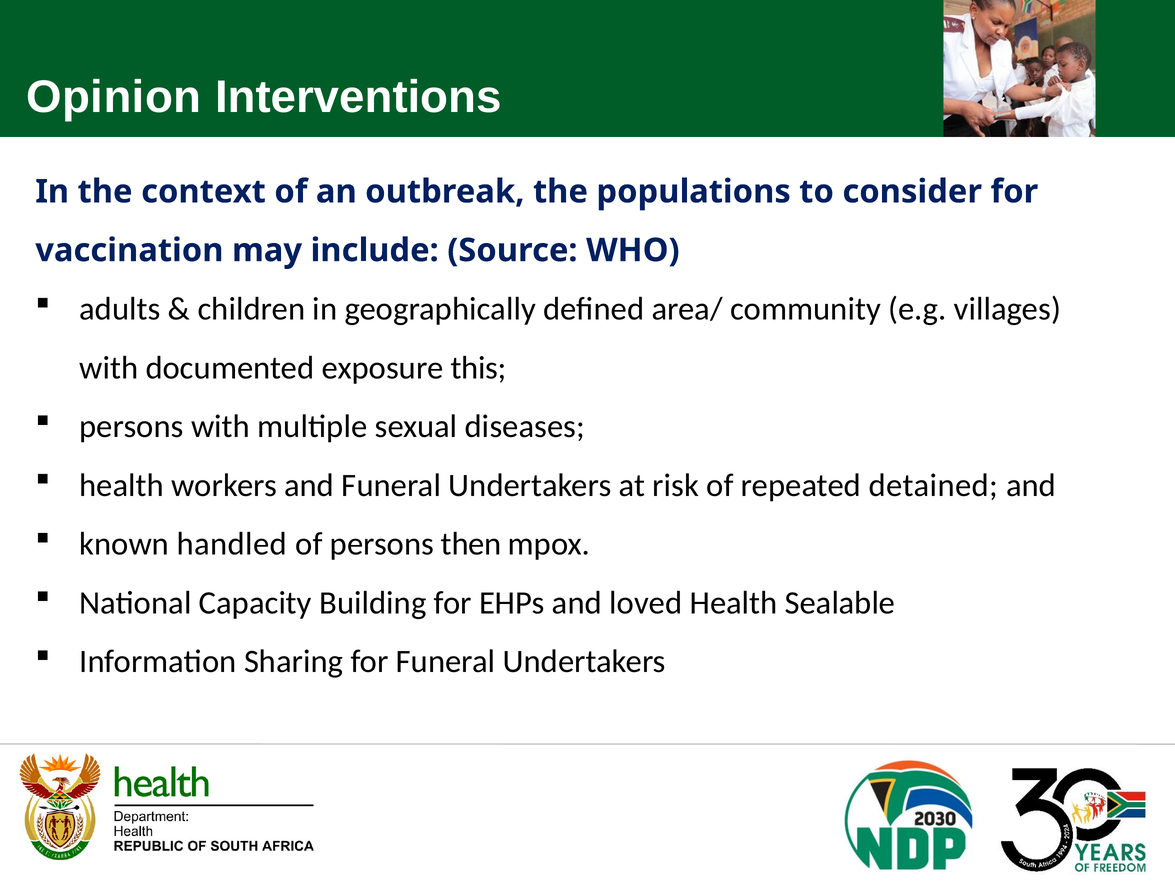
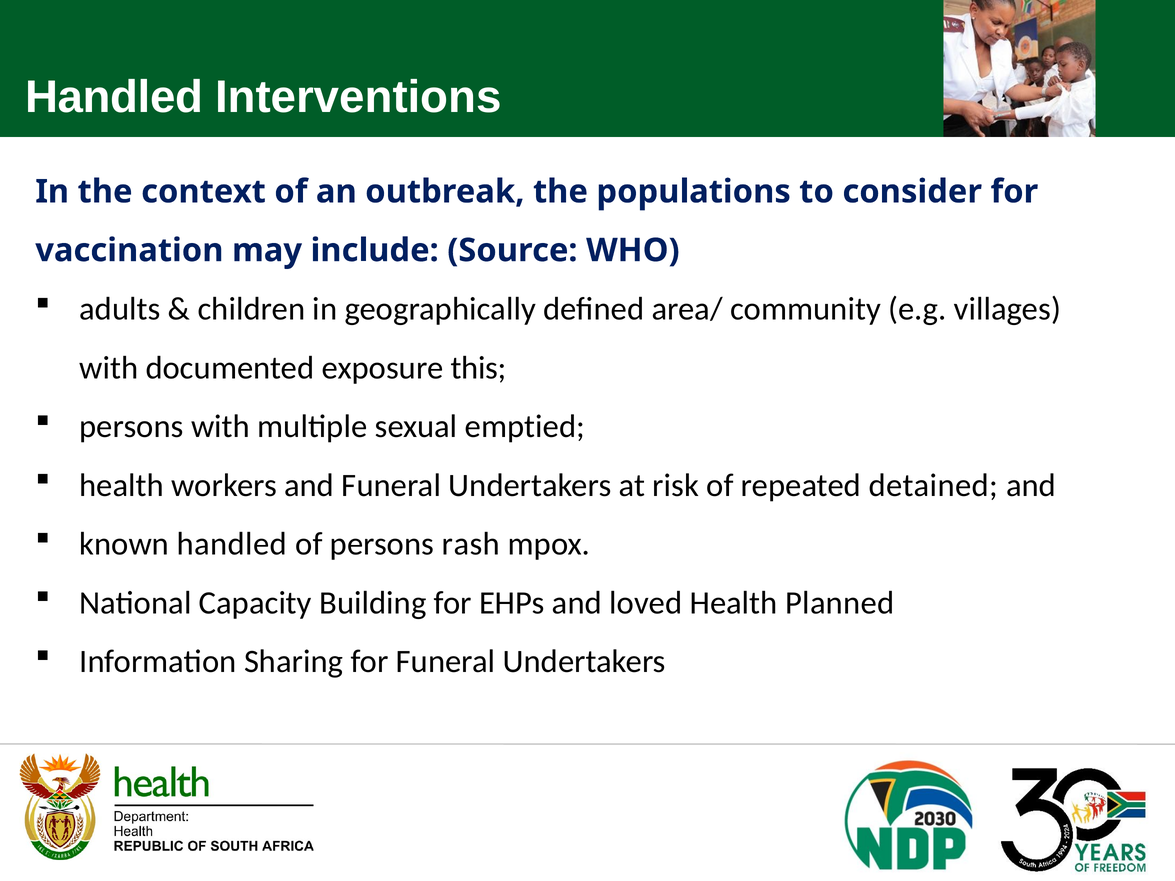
Opinion at (114, 97): Opinion -> Handled
diseases: diseases -> emptied
then: then -> rash
Sealable: Sealable -> Planned
